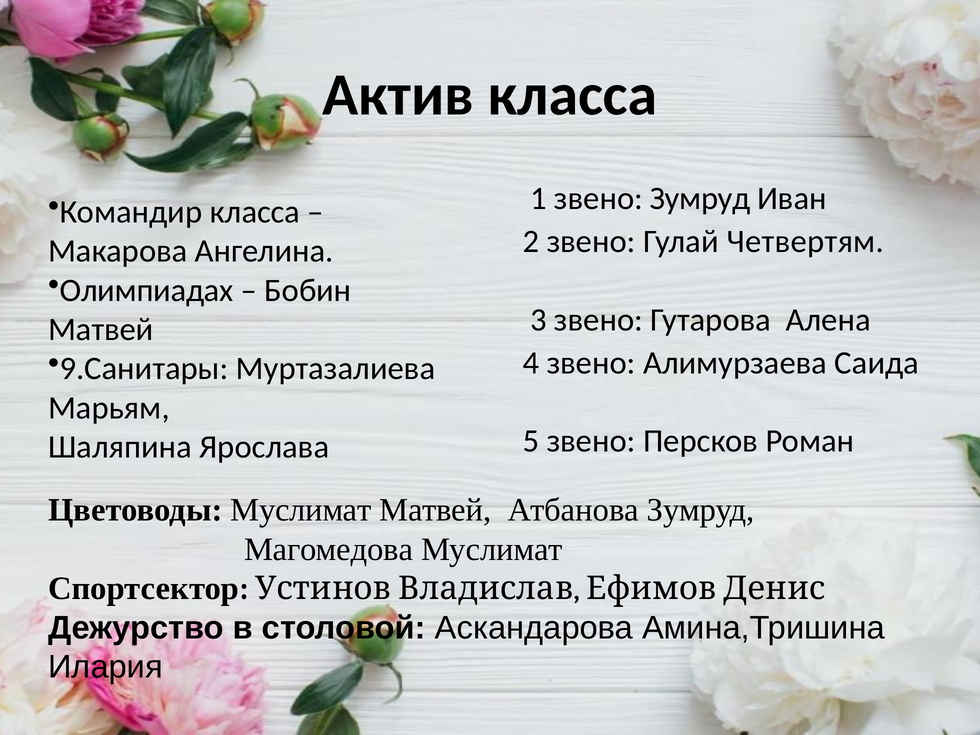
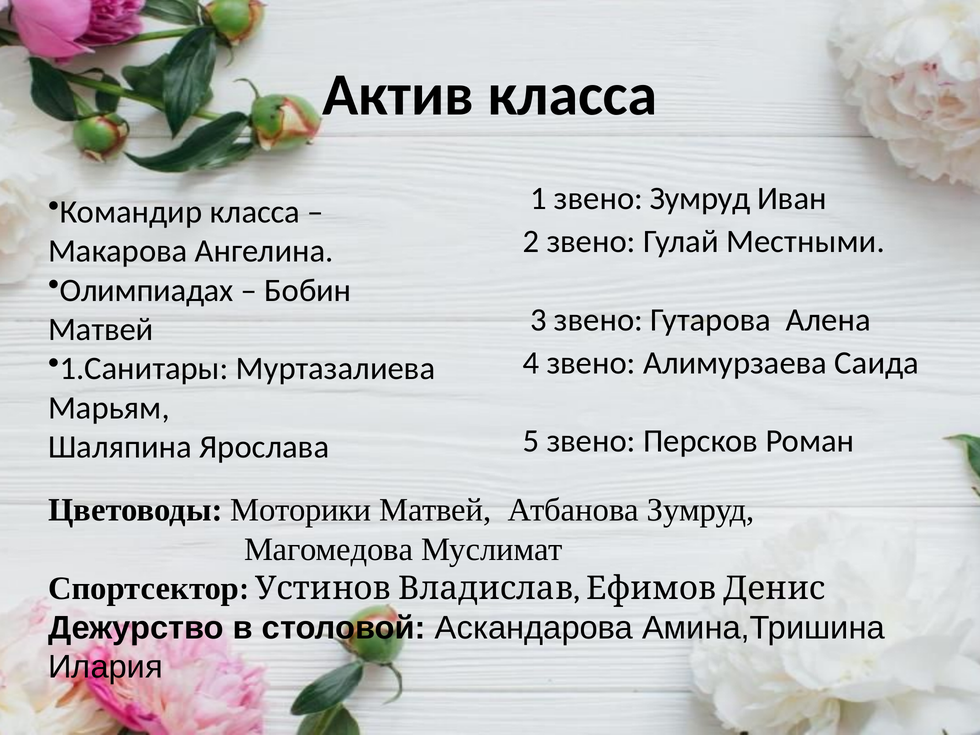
Четвертям: Четвертям -> Местными
9.Санитары: 9.Санитары -> 1.Санитары
Цветоводы Муслимат: Муслимат -> Моторики
